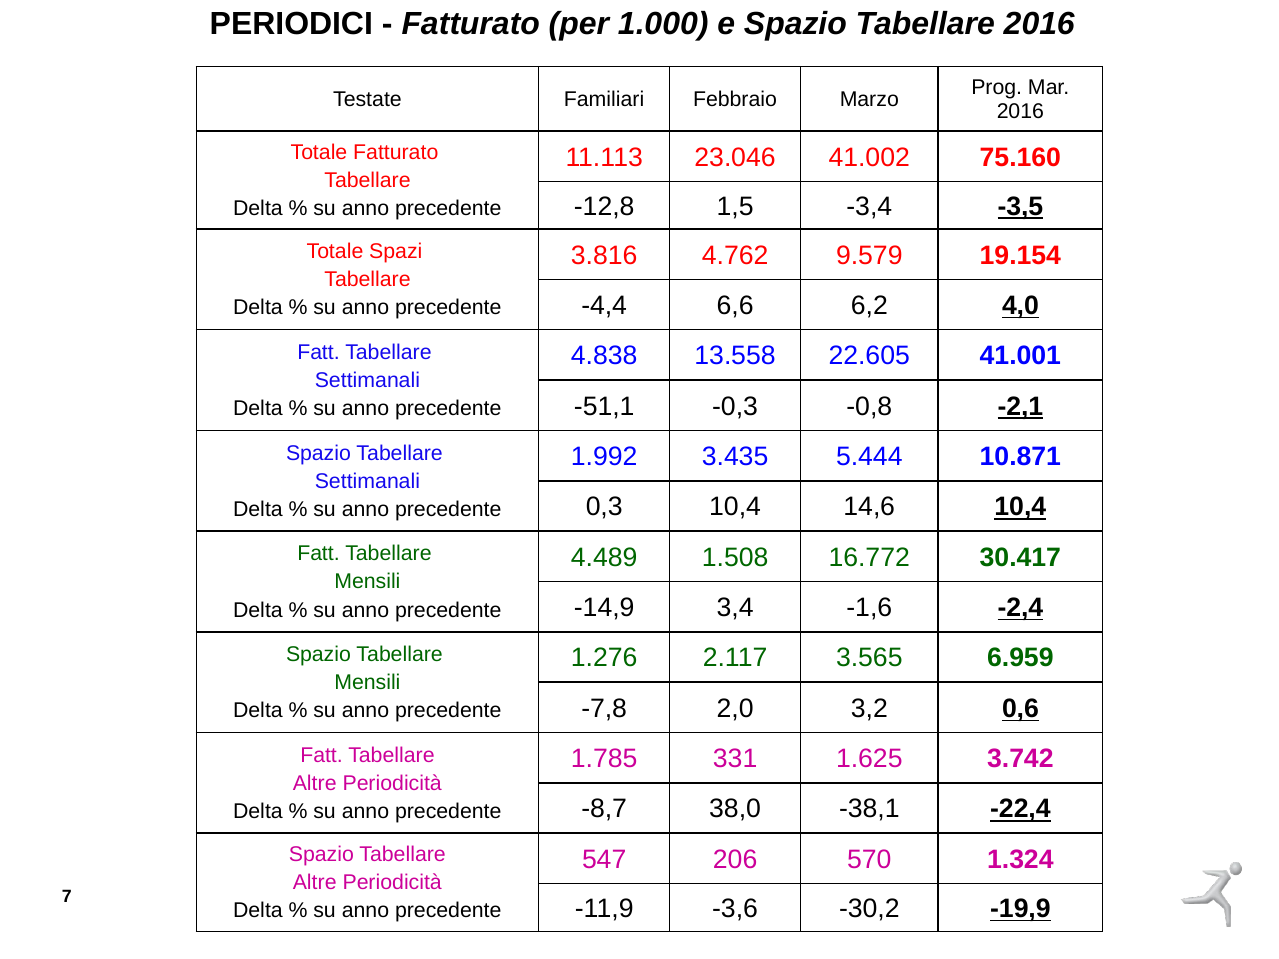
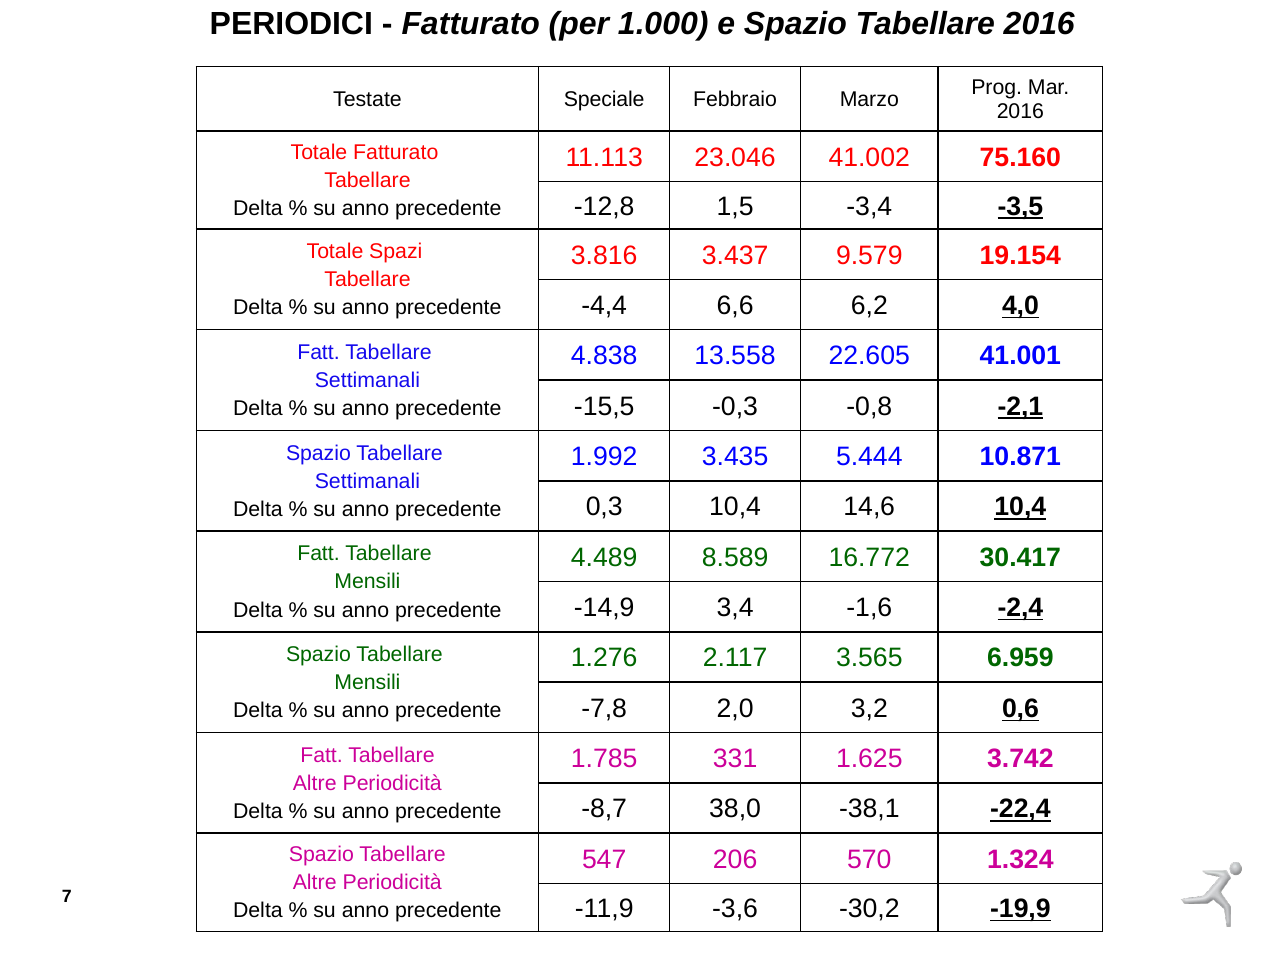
Familiari: Familiari -> Speciale
4.762: 4.762 -> 3.437
-51,1: -51,1 -> -15,5
1.508: 1.508 -> 8.589
